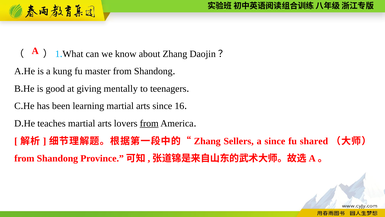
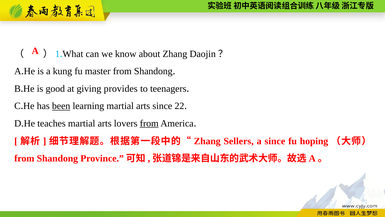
mentally: mentally -> provides
been underline: none -> present
16: 16 -> 22
shared: shared -> hoping
